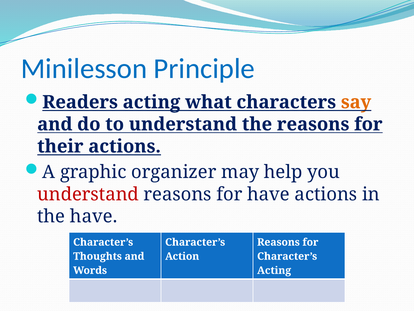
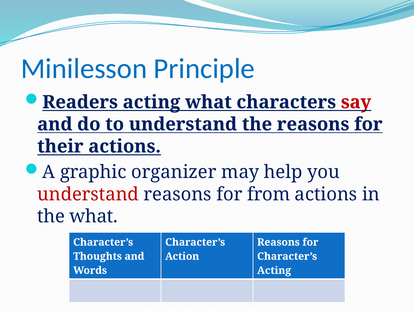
say colour: orange -> red
for have: have -> from
the have: have -> what
